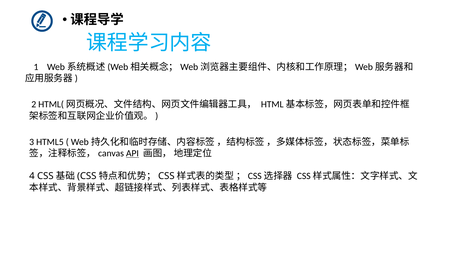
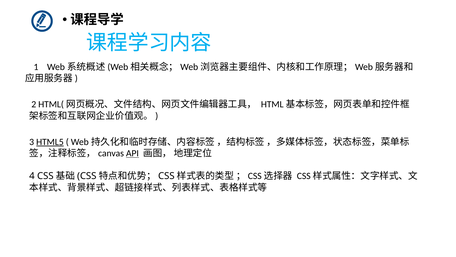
HTML5 underline: none -> present
